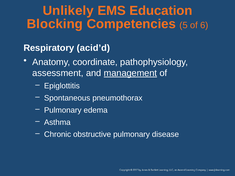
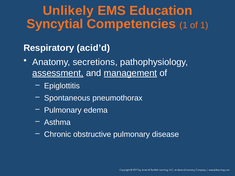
Blocking: Blocking -> Syncytial
Competencies 5: 5 -> 1
of 6: 6 -> 1
coordinate: coordinate -> secretions
assessment underline: none -> present
